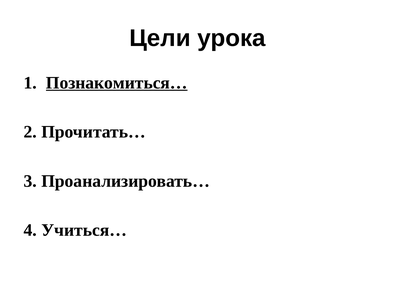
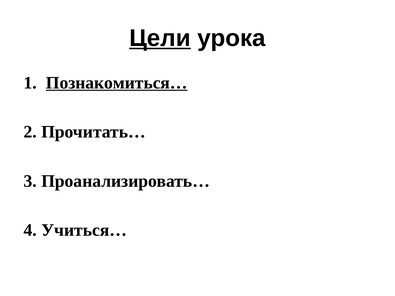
Цели underline: none -> present
